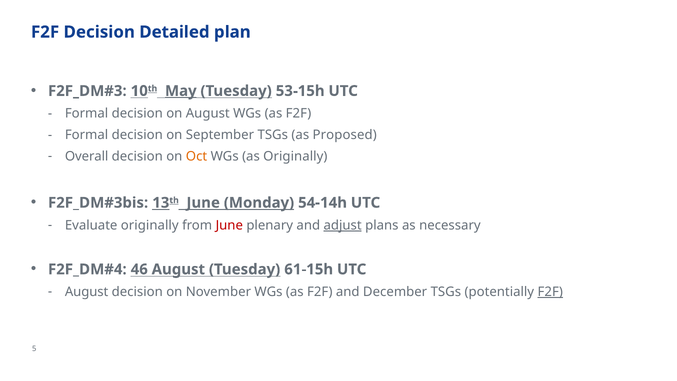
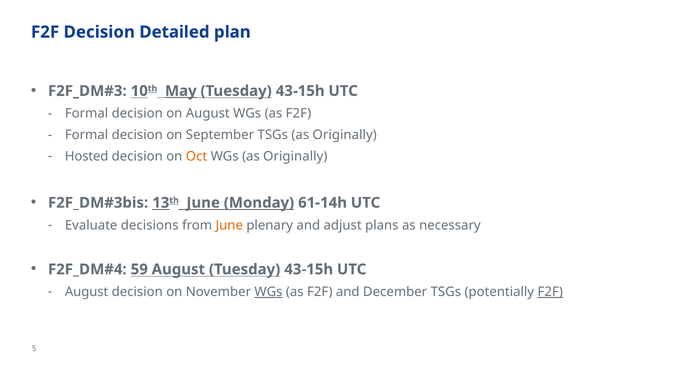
53-15h at (300, 91): 53-15h -> 43-15h
TSGs as Proposed: Proposed -> Originally
Overall: Overall -> Hosted
54-14h: 54-14h -> 61-14h
Evaluate originally: originally -> decisions
June at (229, 225) colour: red -> orange
adjust underline: present -> none
46: 46 -> 59
August Tuesday 61-15h: 61-15h -> 43-15h
WGs at (268, 292) underline: none -> present
